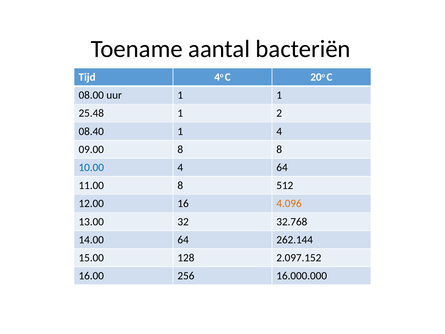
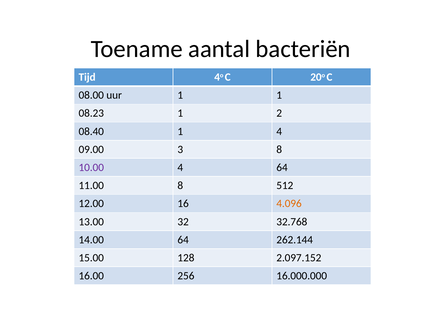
25.48: 25.48 -> 08.23
09.00 8: 8 -> 3
10.00 colour: blue -> purple
